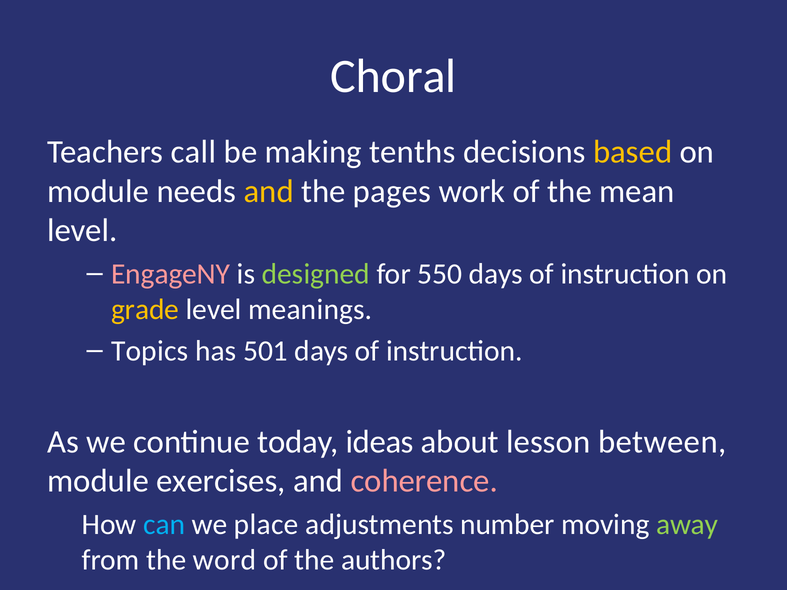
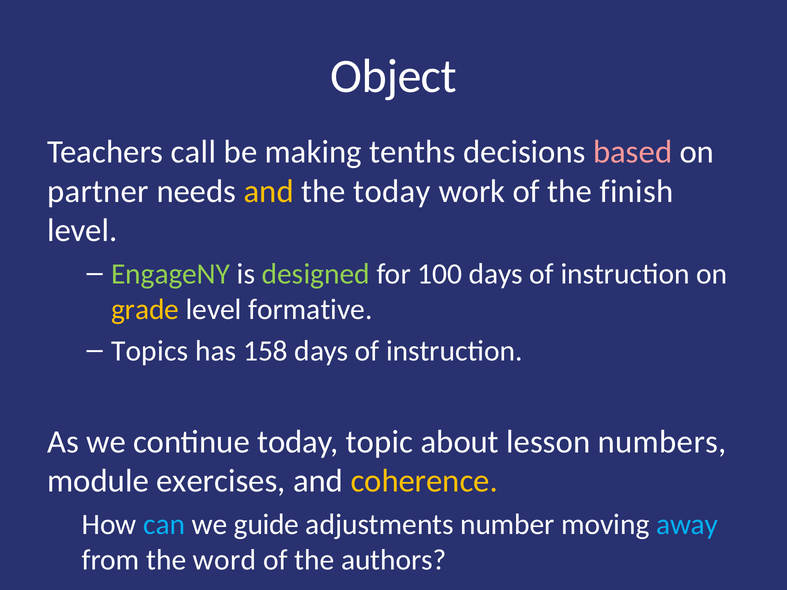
Choral: Choral -> Object
based colour: yellow -> pink
module at (98, 191): module -> partner
the pages: pages -> today
mean: mean -> finish
EngageNY colour: pink -> light green
550: 550 -> 100
meanings: meanings -> formative
501: 501 -> 158
ideas: ideas -> topic
between: between -> numbers
coherence colour: pink -> yellow
place: place -> guide
away colour: light green -> light blue
